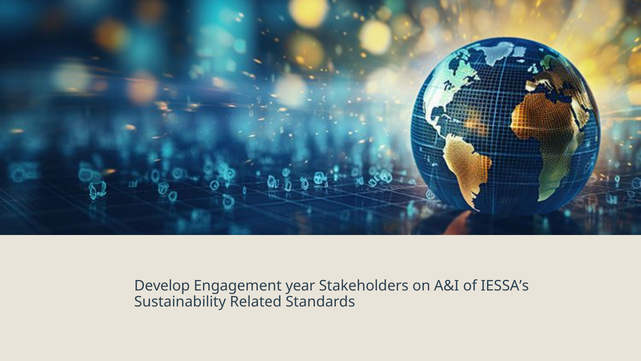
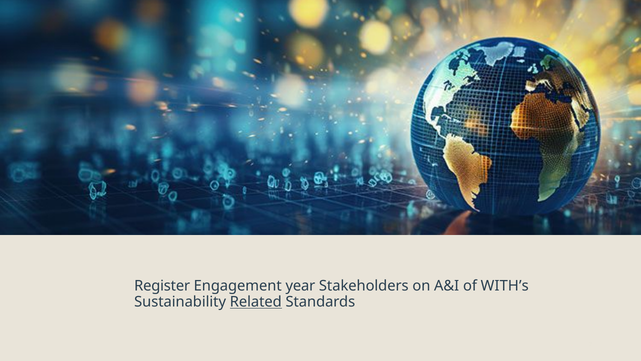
Develop: Develop -> Register
IESSA’s: IESSA’s -> WITH’s
Related underline: none -> present
